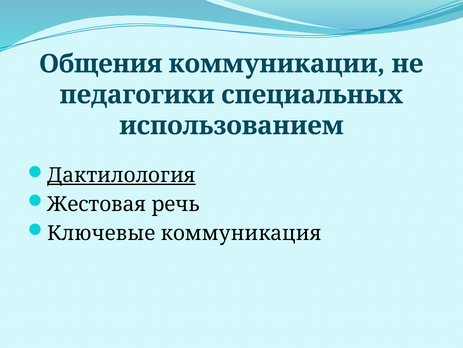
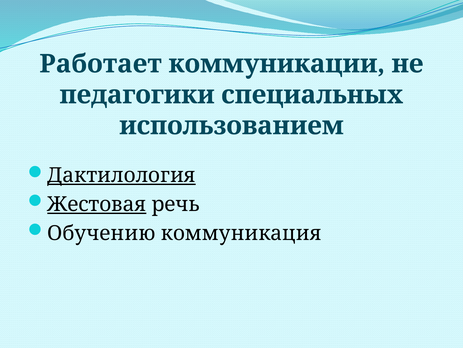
Общения: Общения -> Работает
Жестовая underline: none -> present
Ключевые: Ключевые -> Обучению
